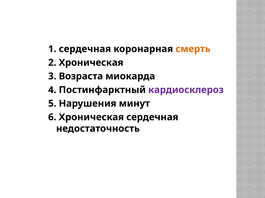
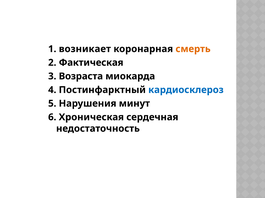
1 сердечная: сердечная -> возникает
2 Хроническая: Хроническая -> Фактическая
кардиосклероз colour: purple -> blue
